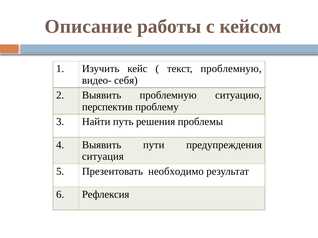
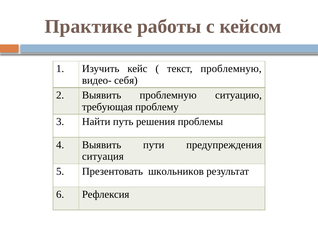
Описание: Описание -> Практике
перспектив: перспектив -> требующая
необходимо: необходимо -> школьников
